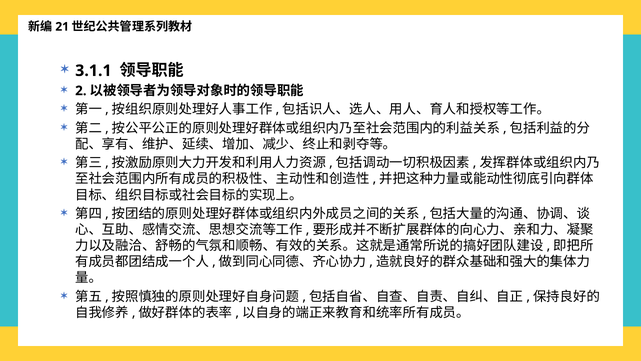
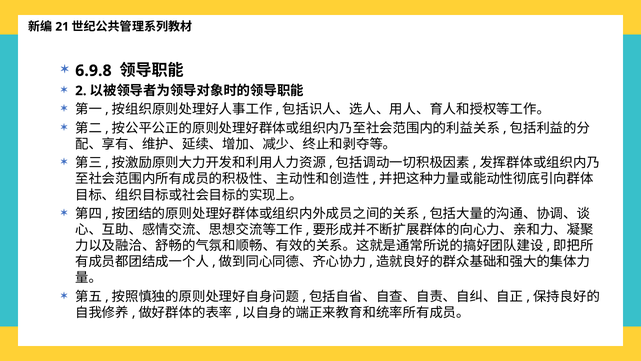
3.1.1: 3.1.1 -> 6.9.8
